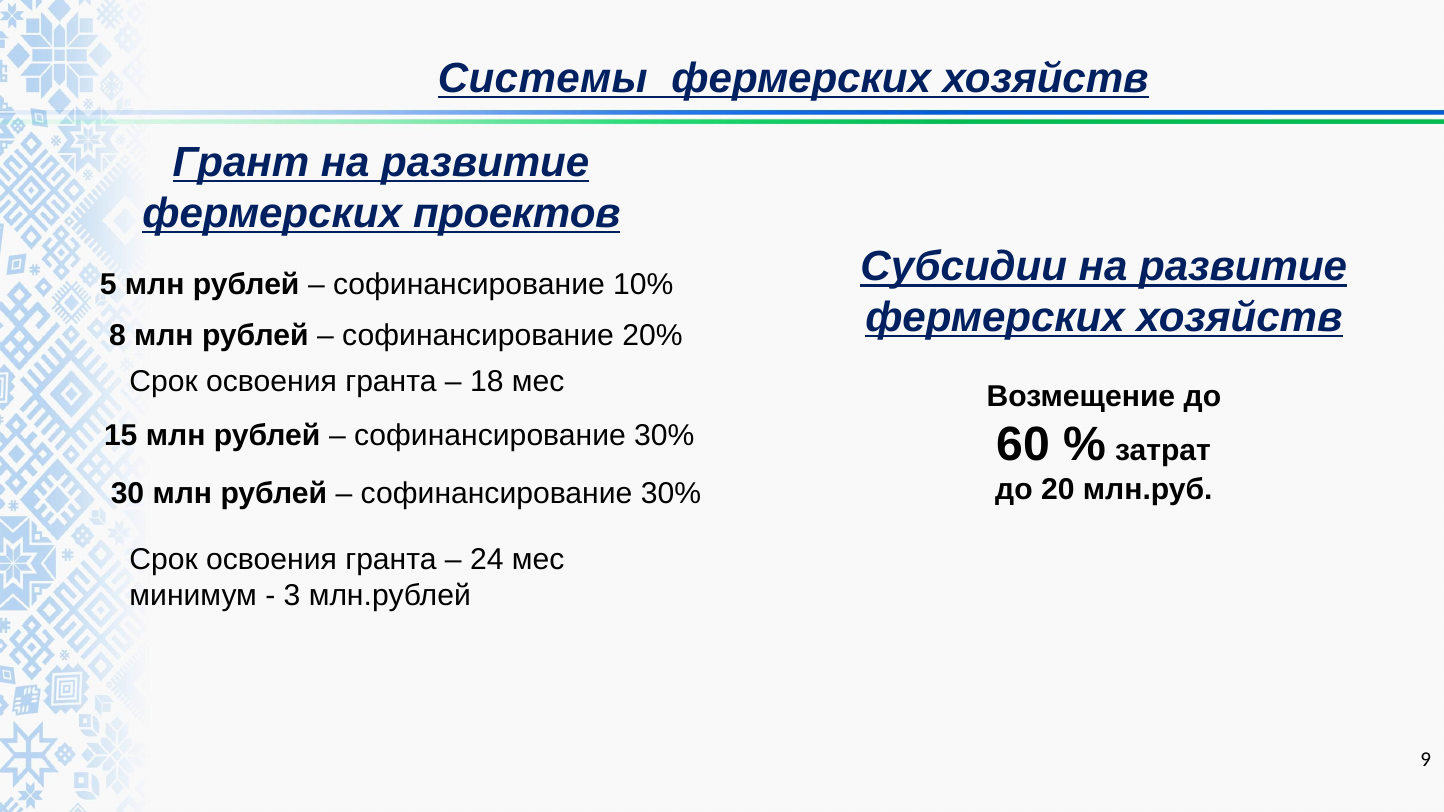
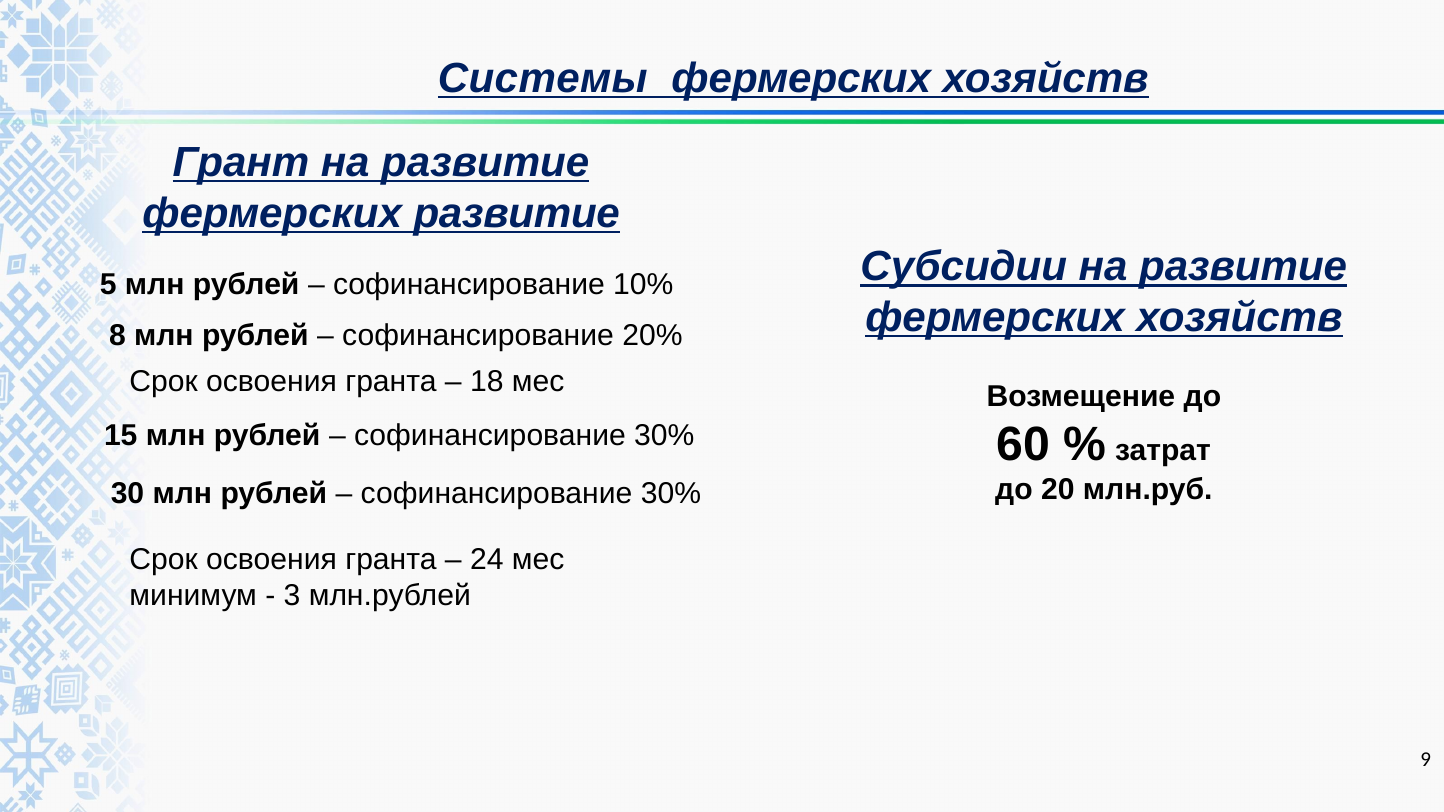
фермерских проектов: проектов -> развитие
